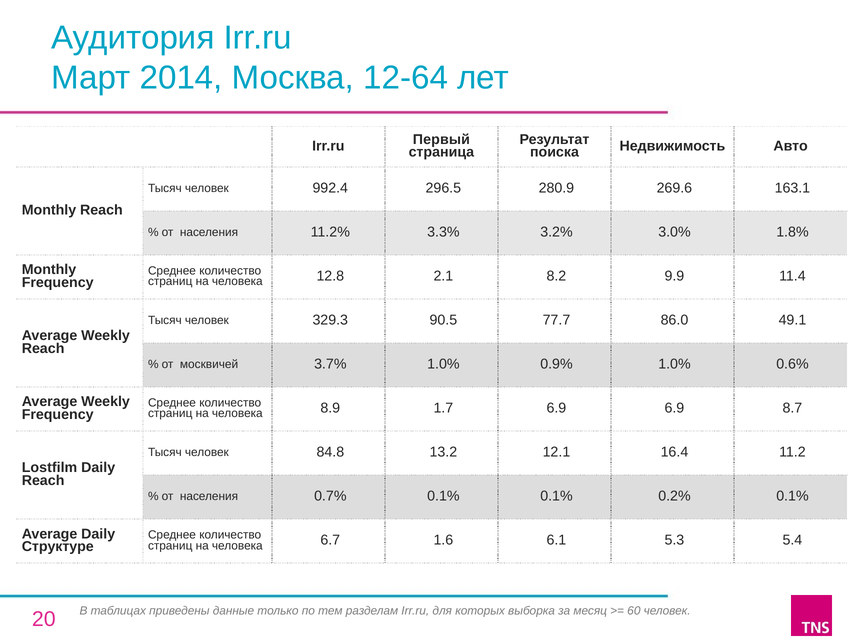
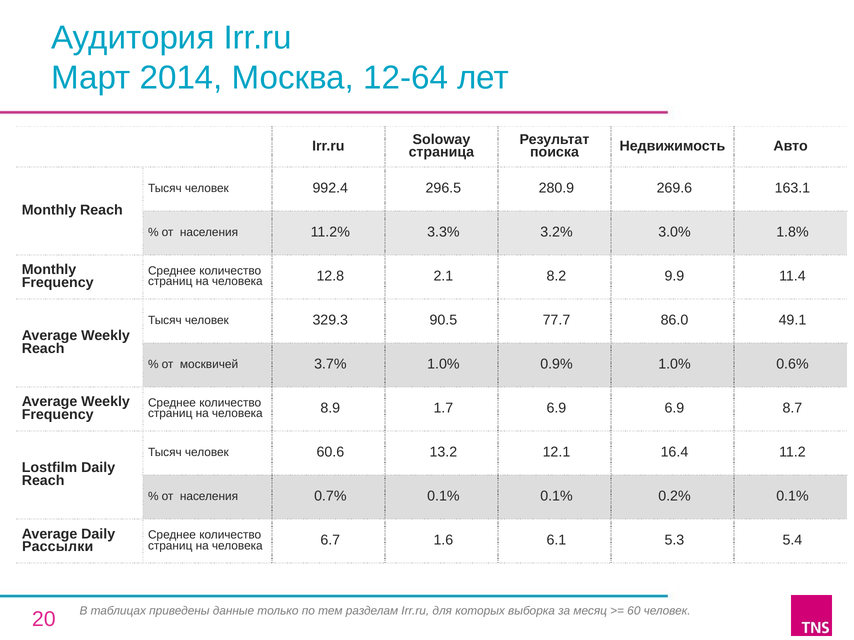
Первый: Первый -> Soloway
84.8: 84.8 -> 60.6
Структуре: Структуре -> Рассылки
